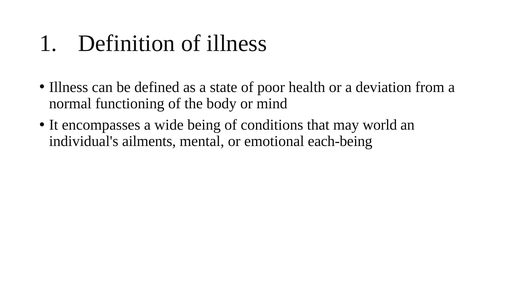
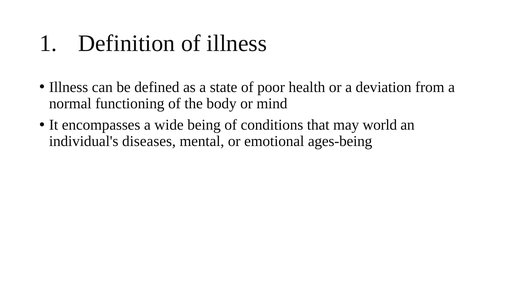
ailments: ailments -> diseases
each-being: each-being -> ages-being
